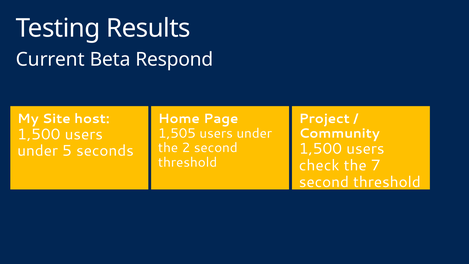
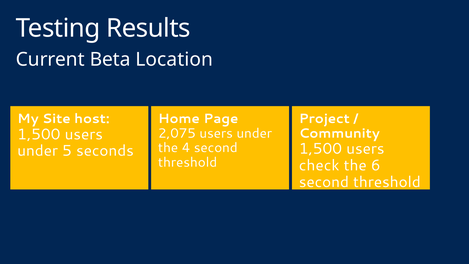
Respond: Respond -> Location
1,505: 1,505 -> 2,075
2: 2 -> 4
7: 7 -> 6
